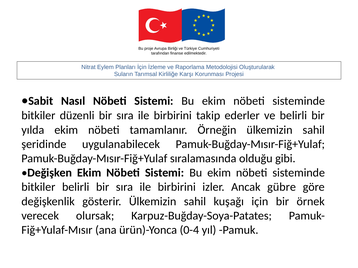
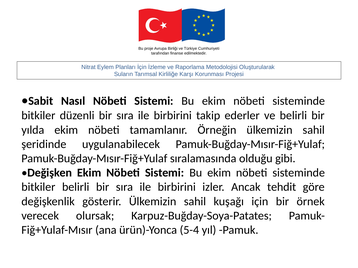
gübre: gübre -> tehdit
0-4: 0-4 -> 5-4
